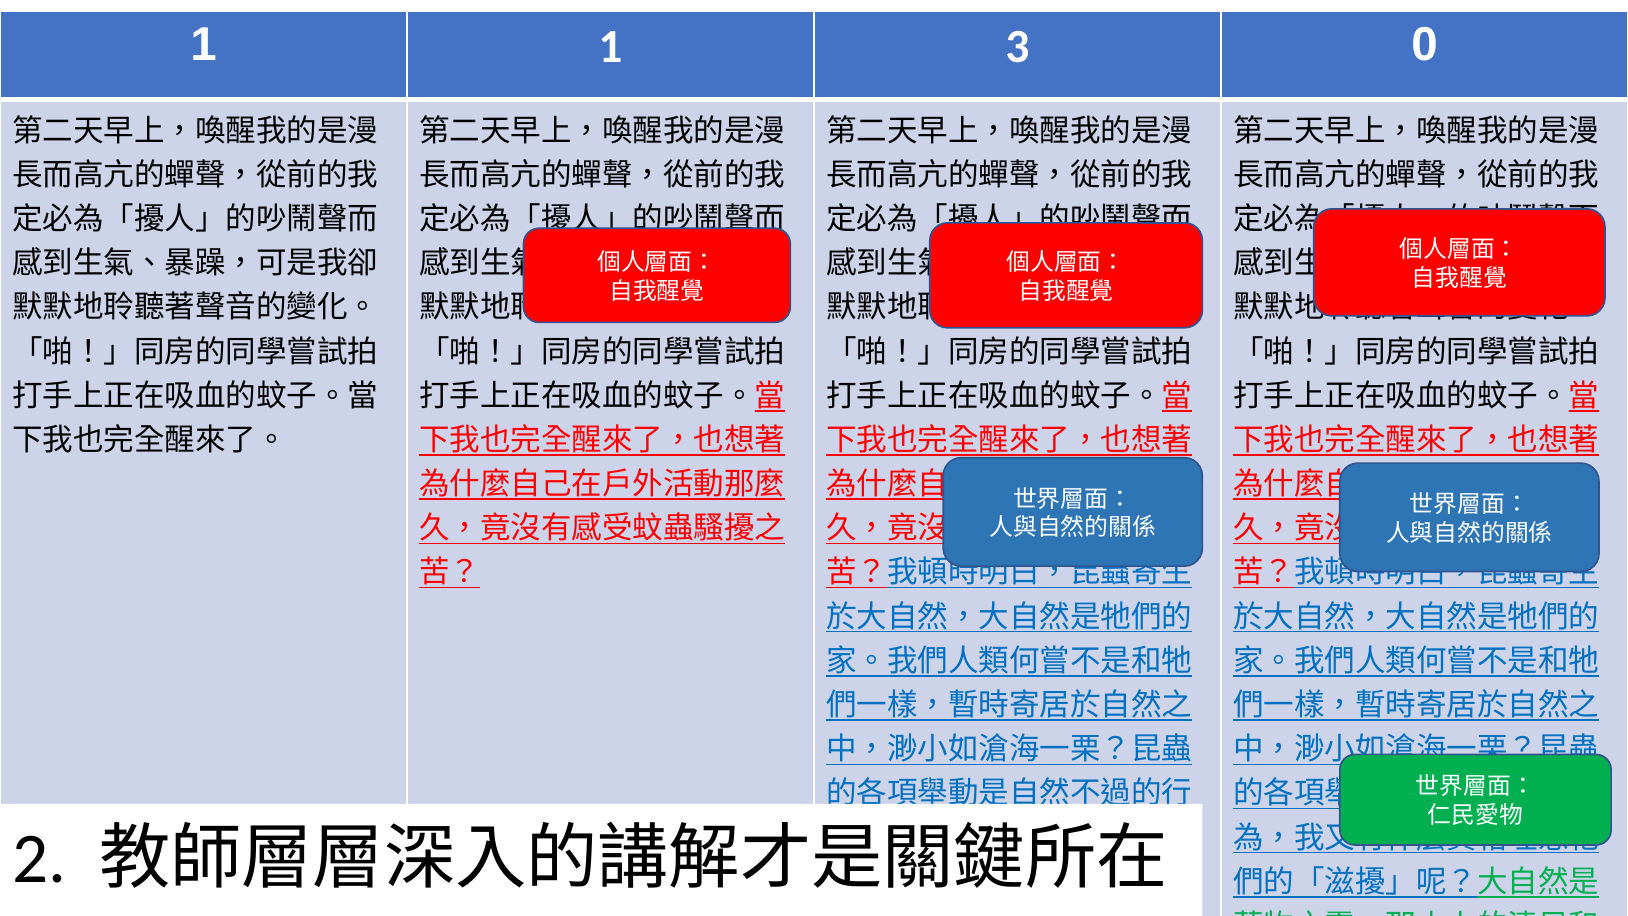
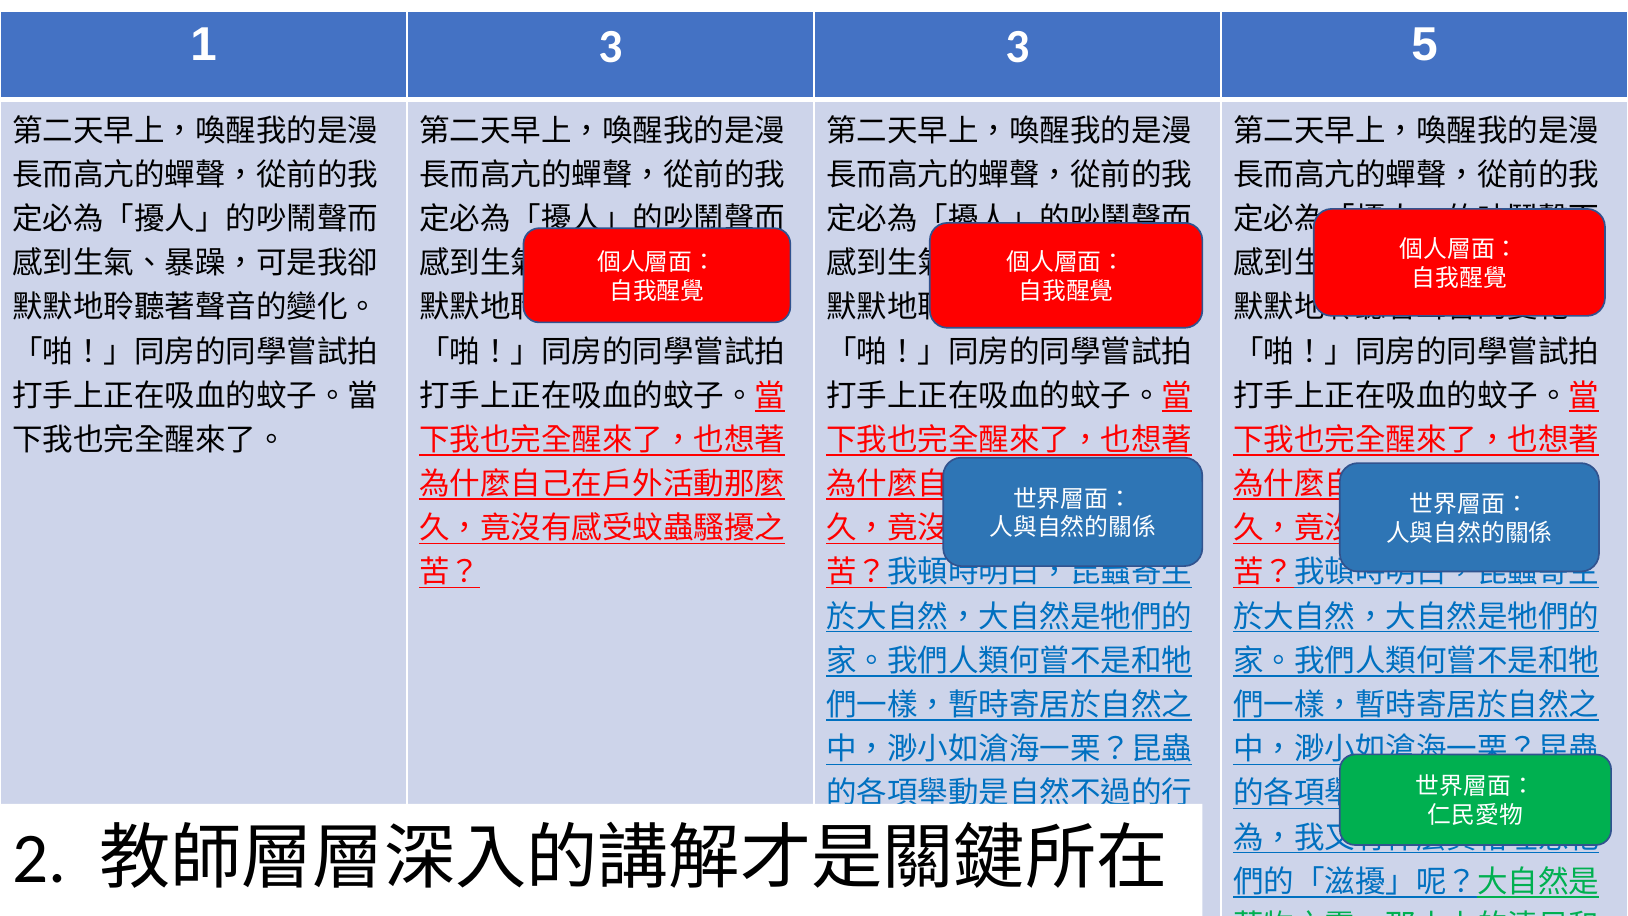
1 1: 1 -> 3
0: 0 -> 5
